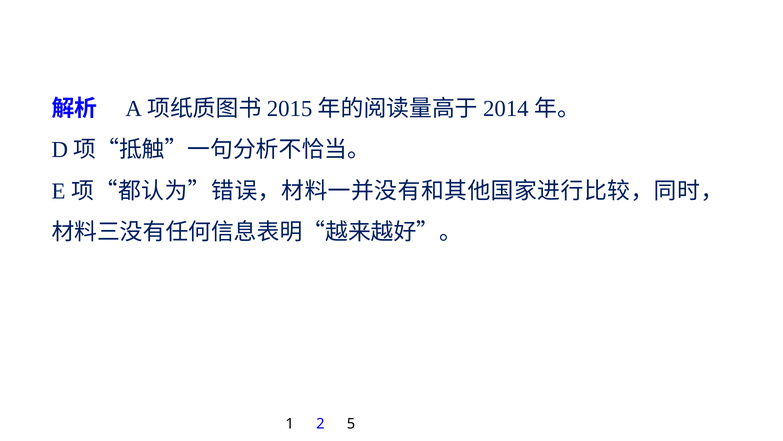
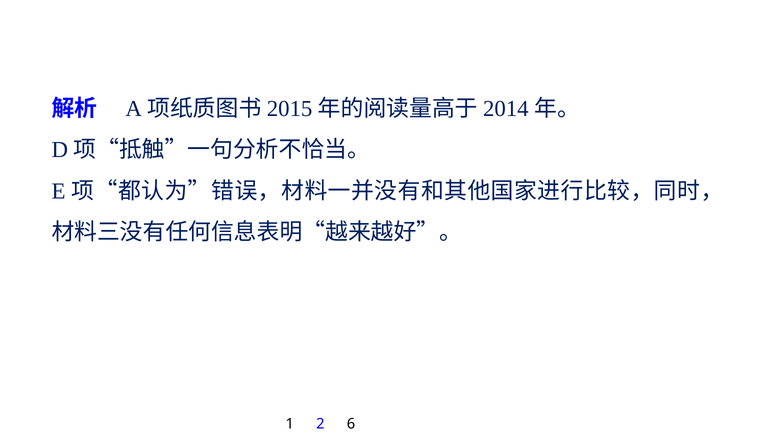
5: 5 -> 6
